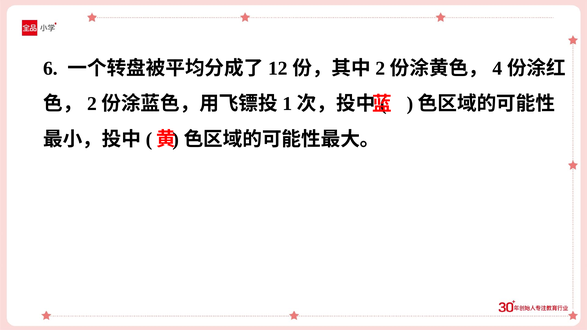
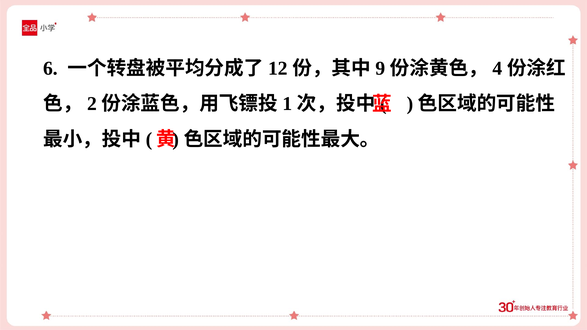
2 at (380, 68): 2 -> 9
